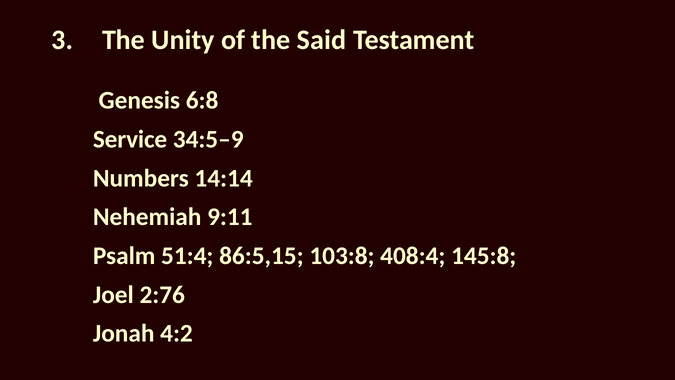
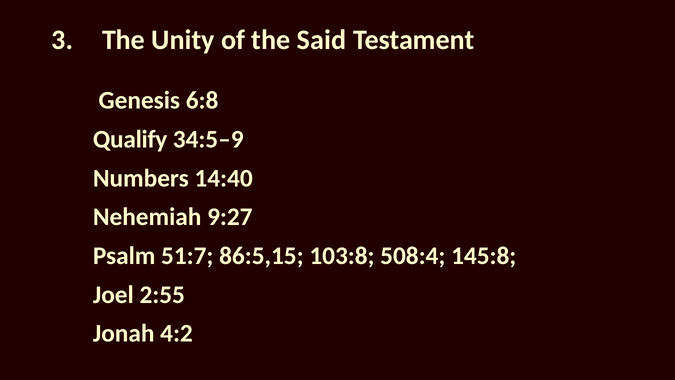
Service: Service -> Qualify
14:14: 14:14 -> 14:40
9:11: 9:11 -> 9:27
51:4: 51:4 -> 51:7
408:4: 408:4 -> 508:4
2:76: 2:76 -> 2:55
